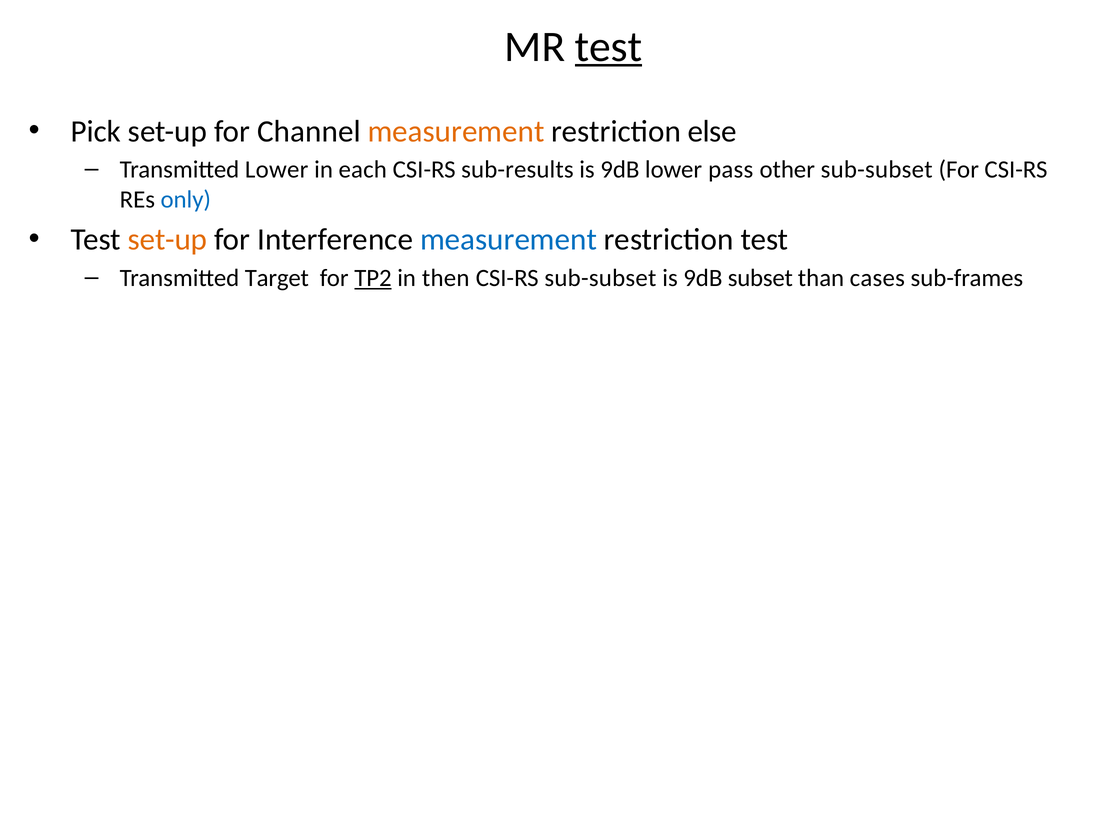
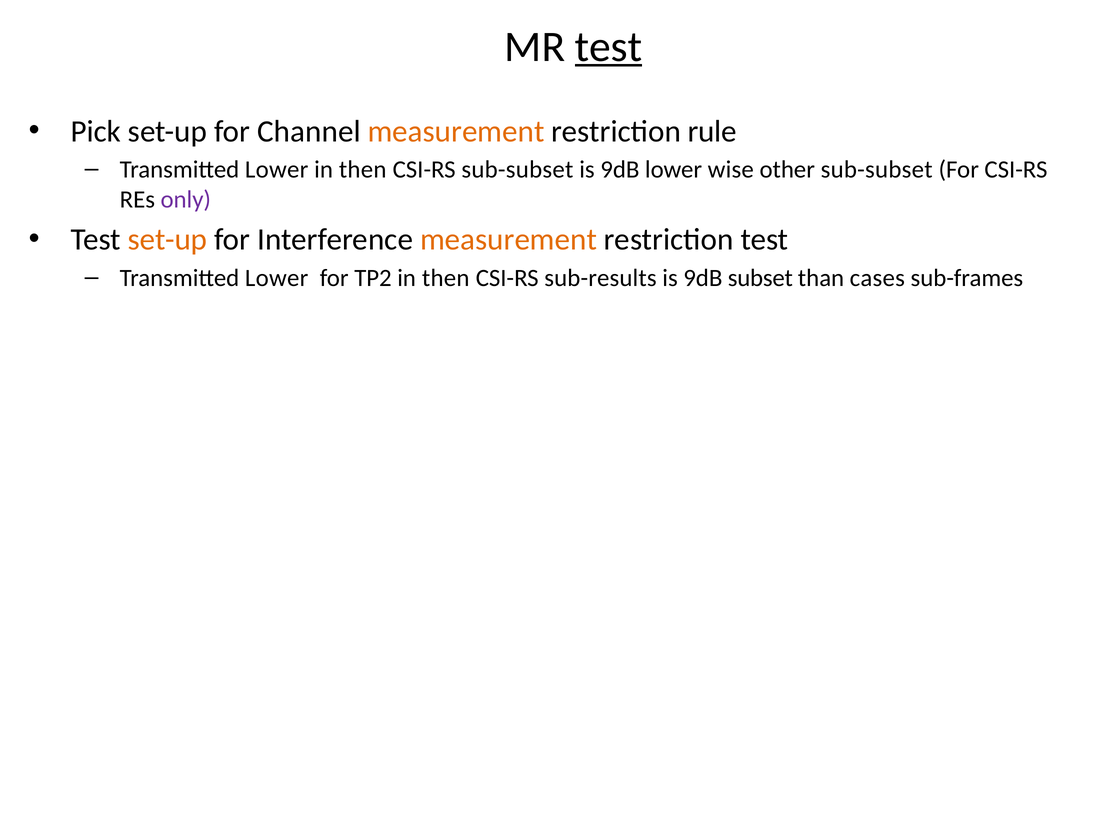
else: else -> rule
each at (363, 170): each -> then
CSI-RS sub-results: sub-results -> sub-subset
pass: pass -> wise
only colour: blue -> purple
measurement at (509, 240) colour: blue -> orange
Target at (277, 278): Target -> Lower
TP2 underline: present -> none
CSI-RS sub-subset: sub-subset -> sub-results
